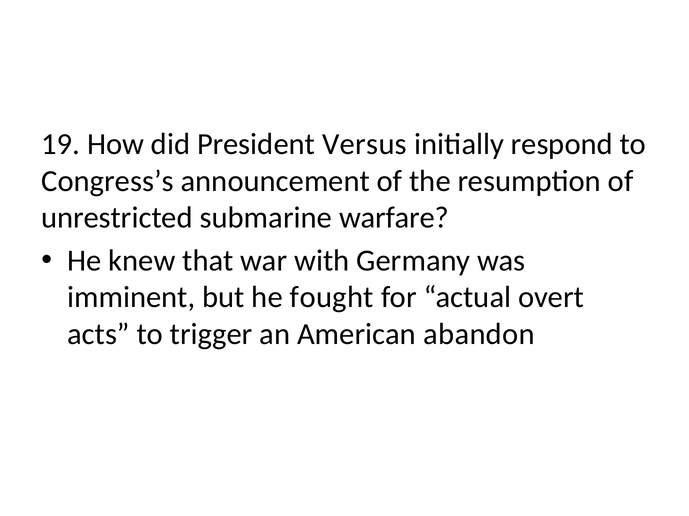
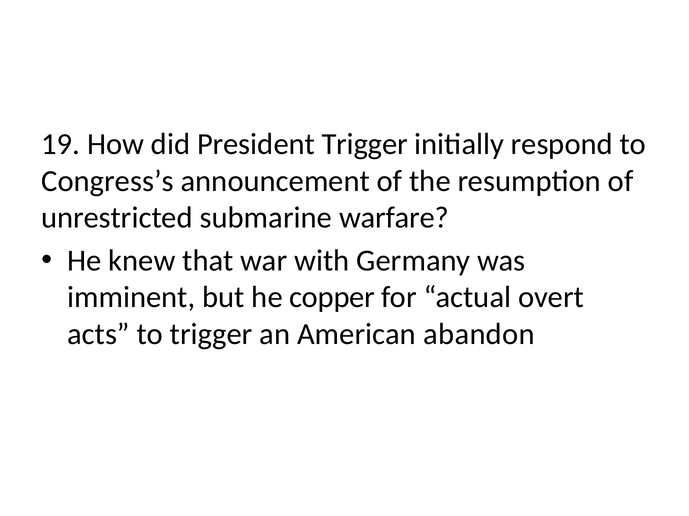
President Versus: Versus -> Trigger
fought: fought -> copper
